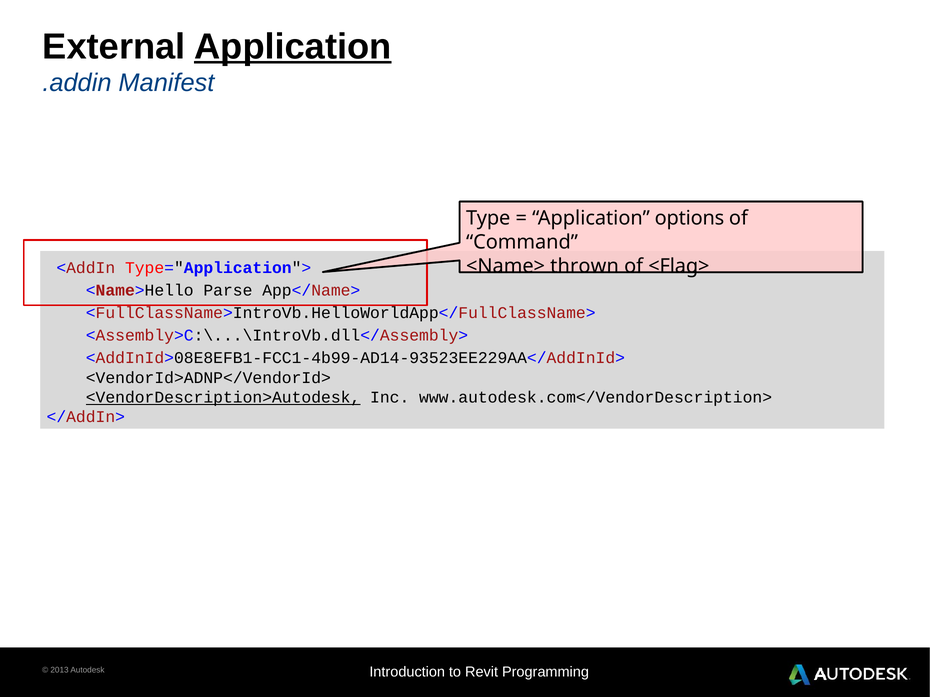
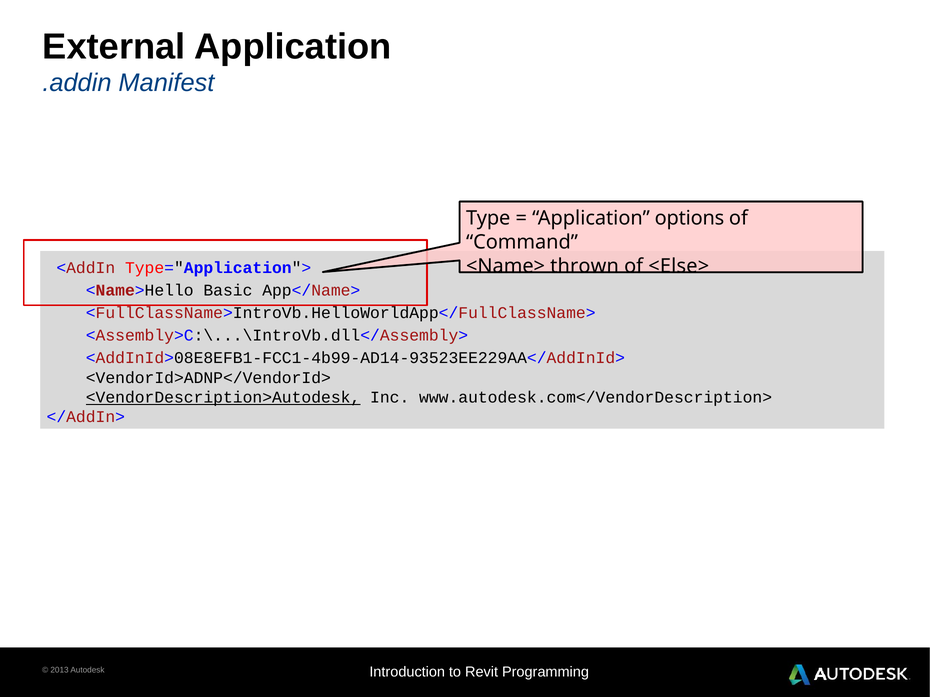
Application at (293, 47) underline: present -> none
<Flag>: <Flag> -> <Else>
Parse: Parse -> Basic
